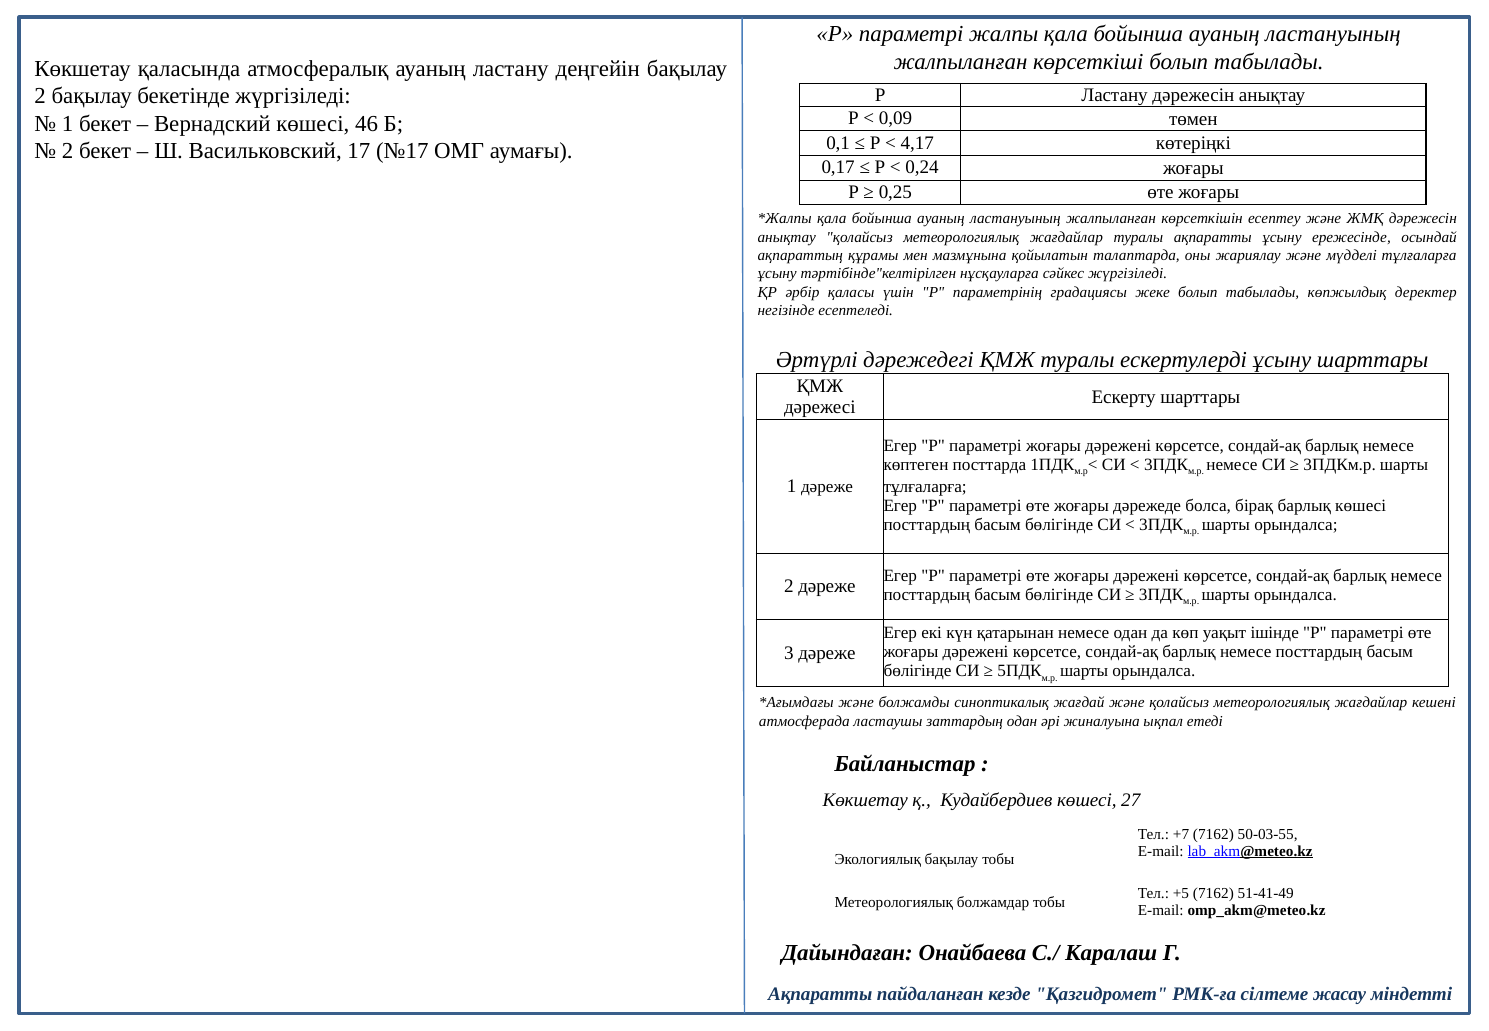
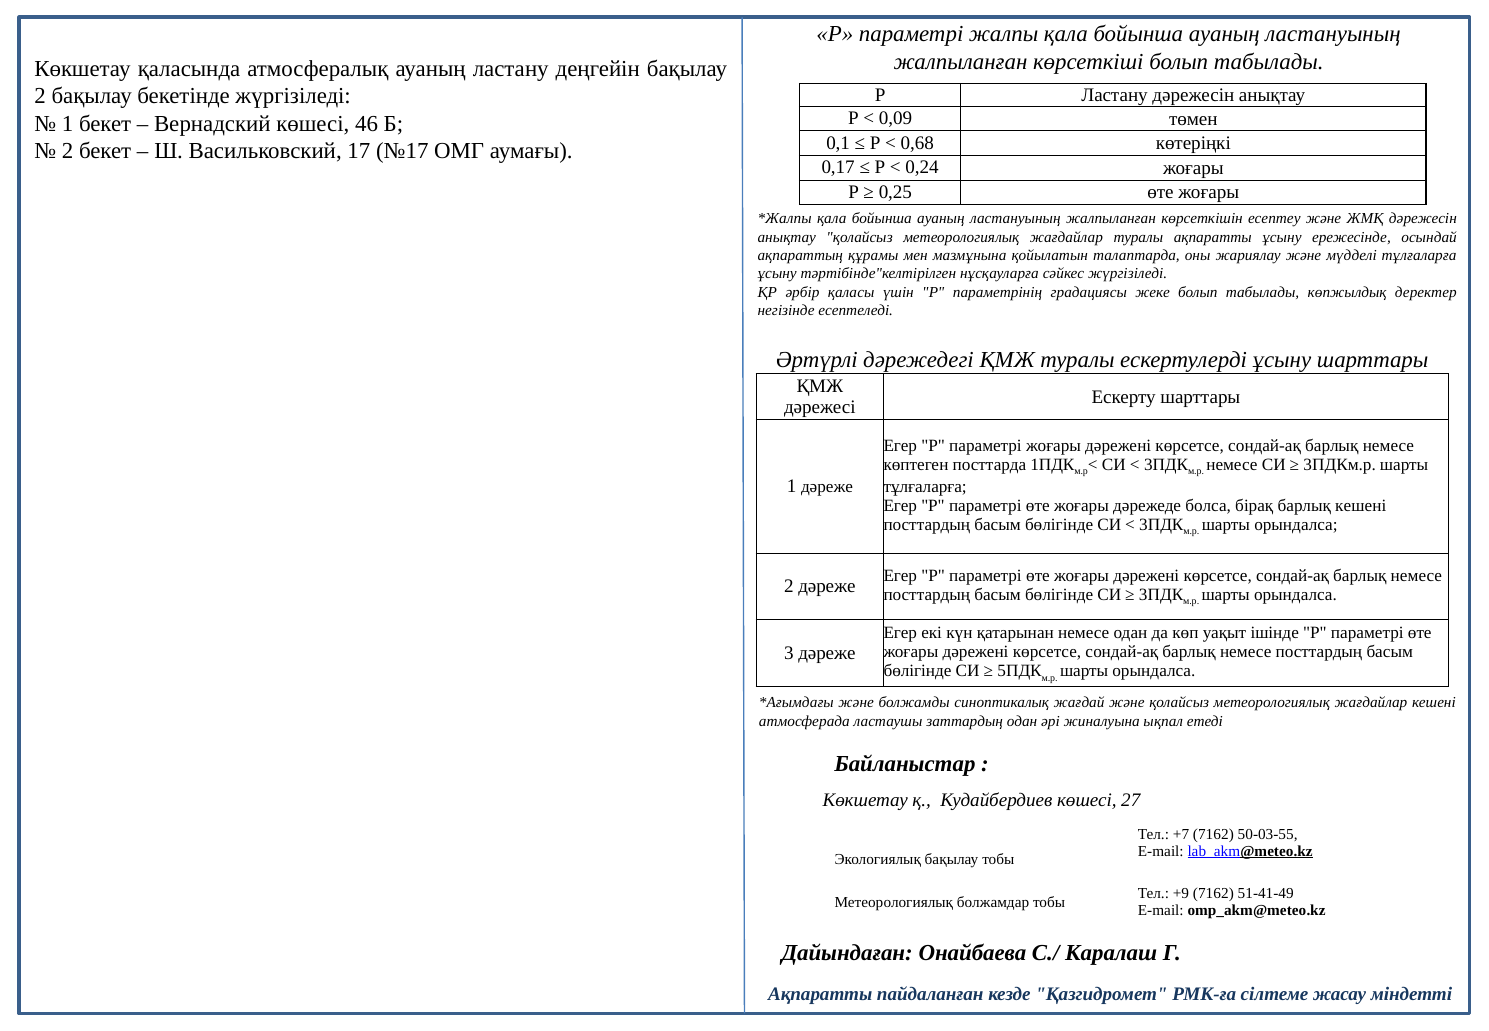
4,17: 4,17 -> 0,68
барлық көшесі: көшесі -> кешені
+5: +5 -> +9
